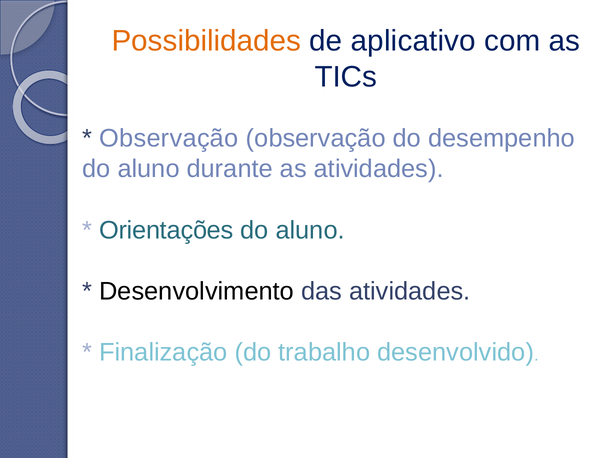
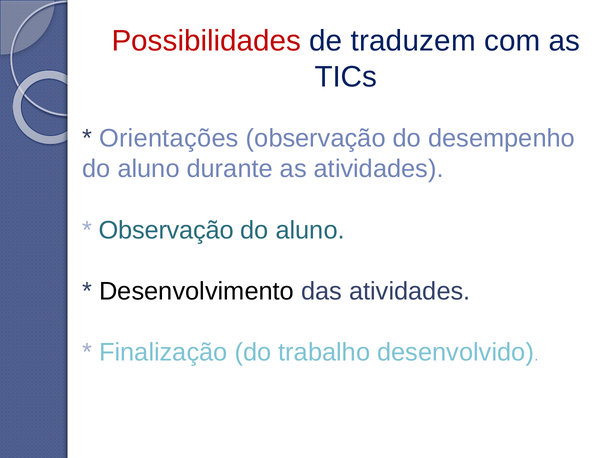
Possibilidades colour: orange -> red
aplicativo: aplicativo -> traduzem
Observação at (169, 138): Observação -> Orientações
Orientações at (166, 230): Orientações -> Observação
